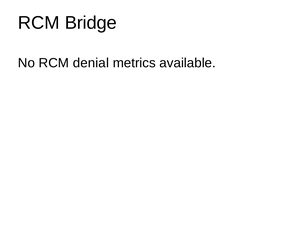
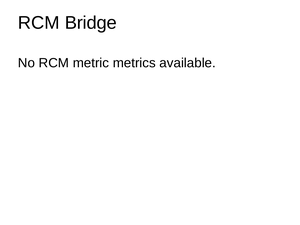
denial: denial -> metric
